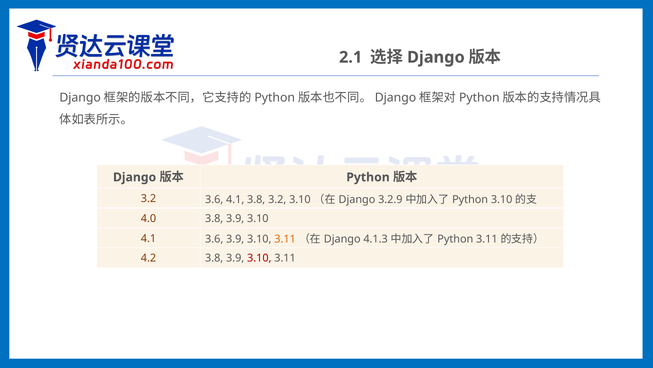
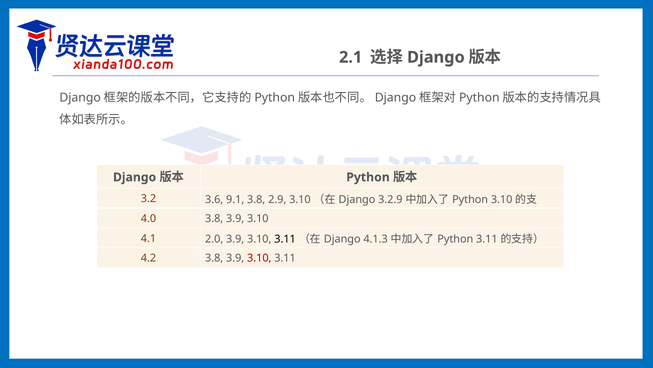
3.6 4.1: 4.1 -> 9.1
3.8 3.2: 3.2 -> 2.9
4.1 3.6: 3.6 -> 2.0
3.11 at (285, 239) colour: orange -> black
